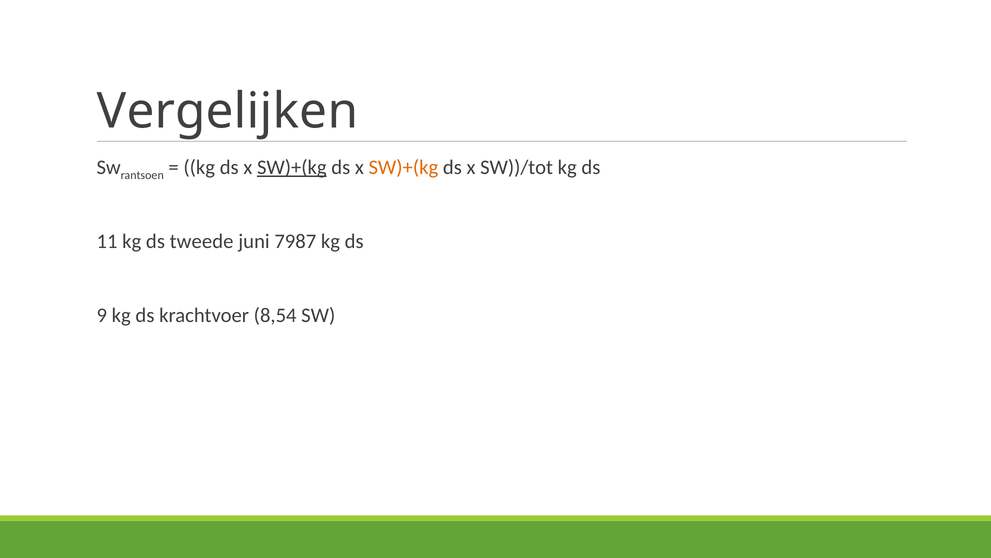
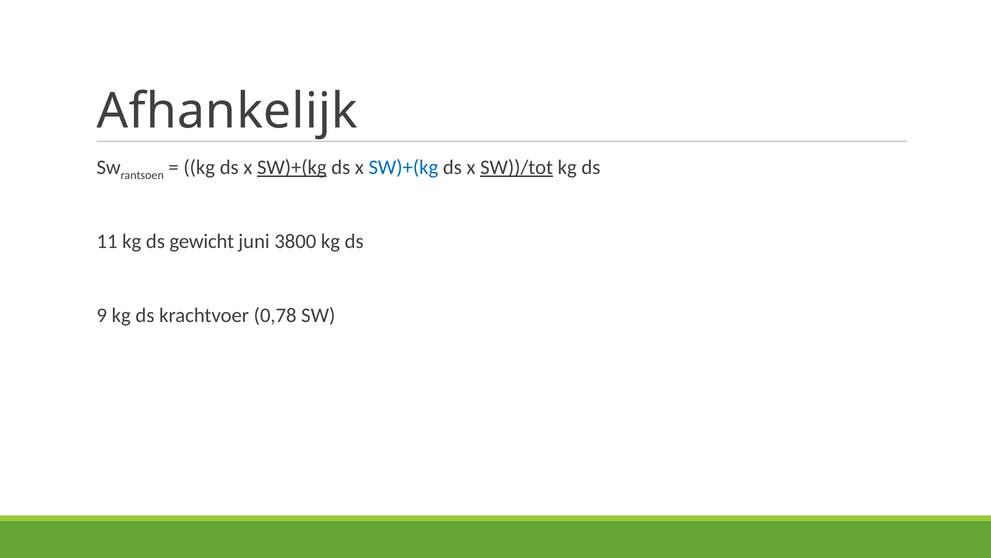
Vergelijken: Vergelijken -> Afhankelijk
SW)+(kg at (403, 167) colour: orange -> blue
SW))/tot underline: none -> present
tweede: tweede -> gewicht
7987: 7987 -> 3800
8,54: 8,54 -> 0,78
